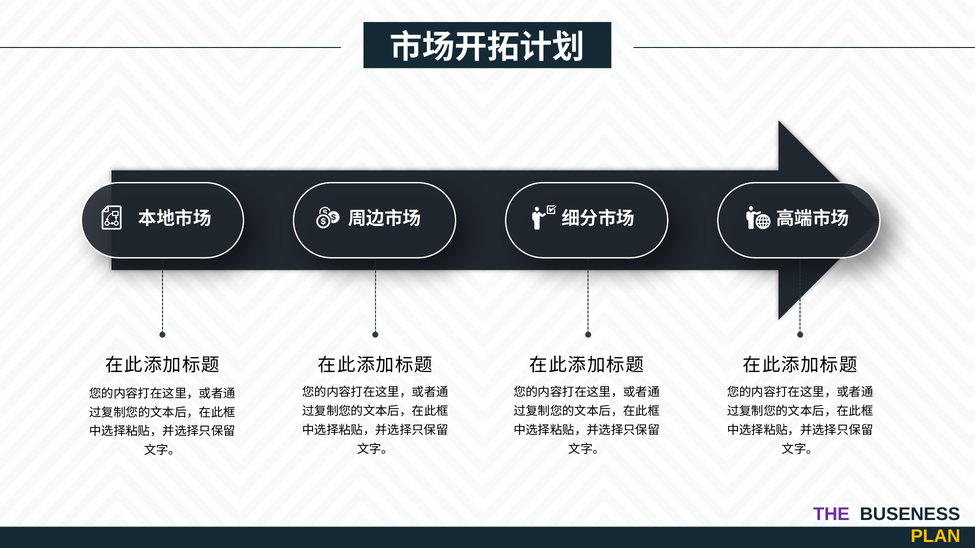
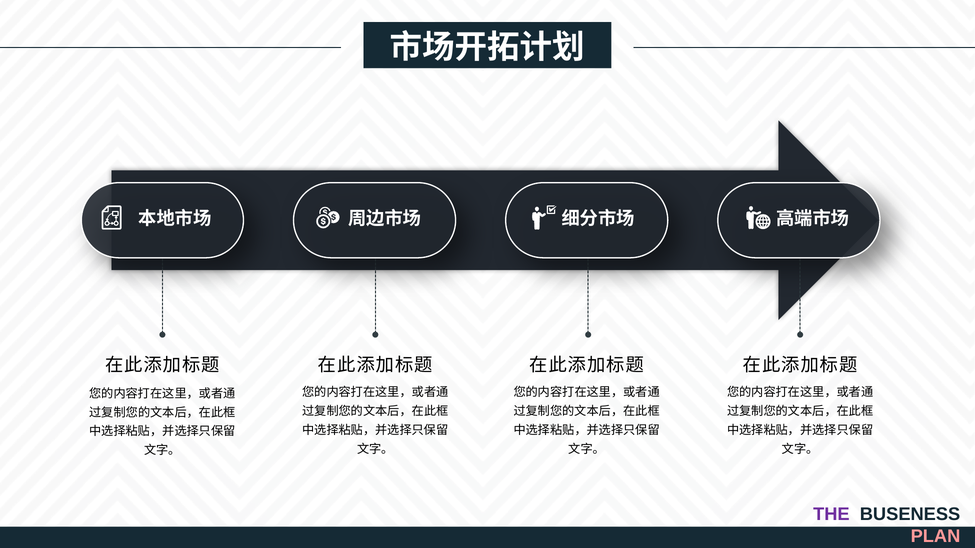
PLAN colour: yellow -> pink
